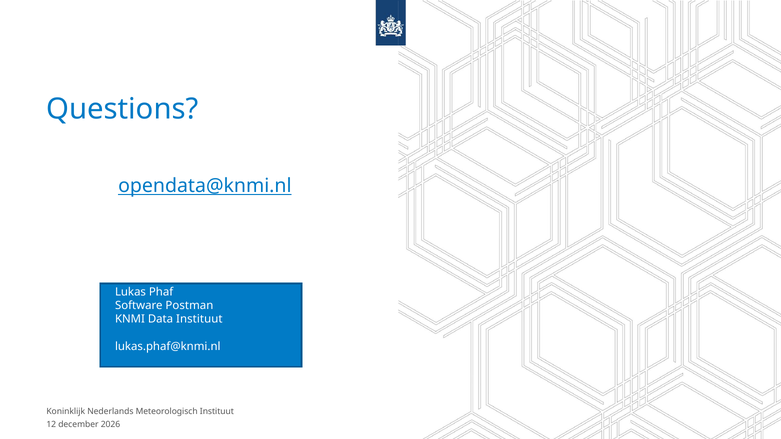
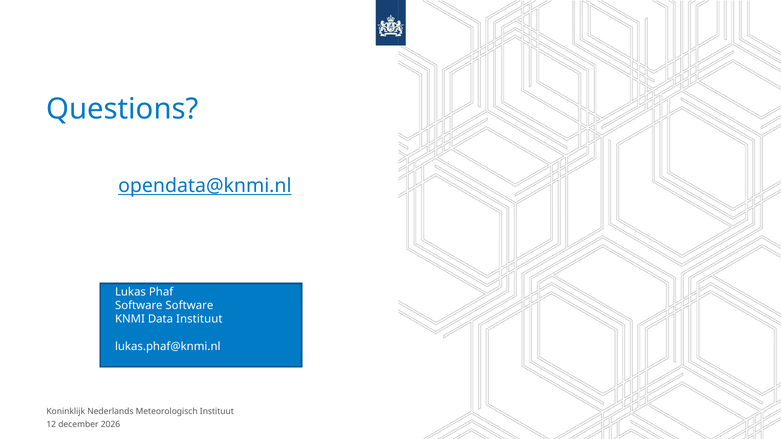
Software Postman: Postman -> Software
